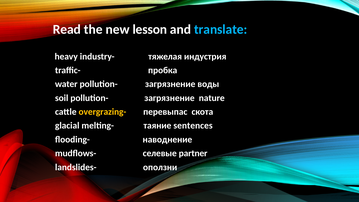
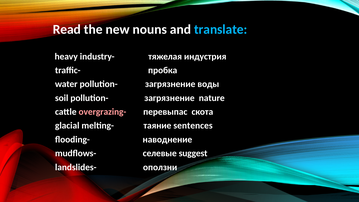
lesson: lesson -> nouns
overgrazing- colour: yellow -> pink
partner: partner -> suggest
